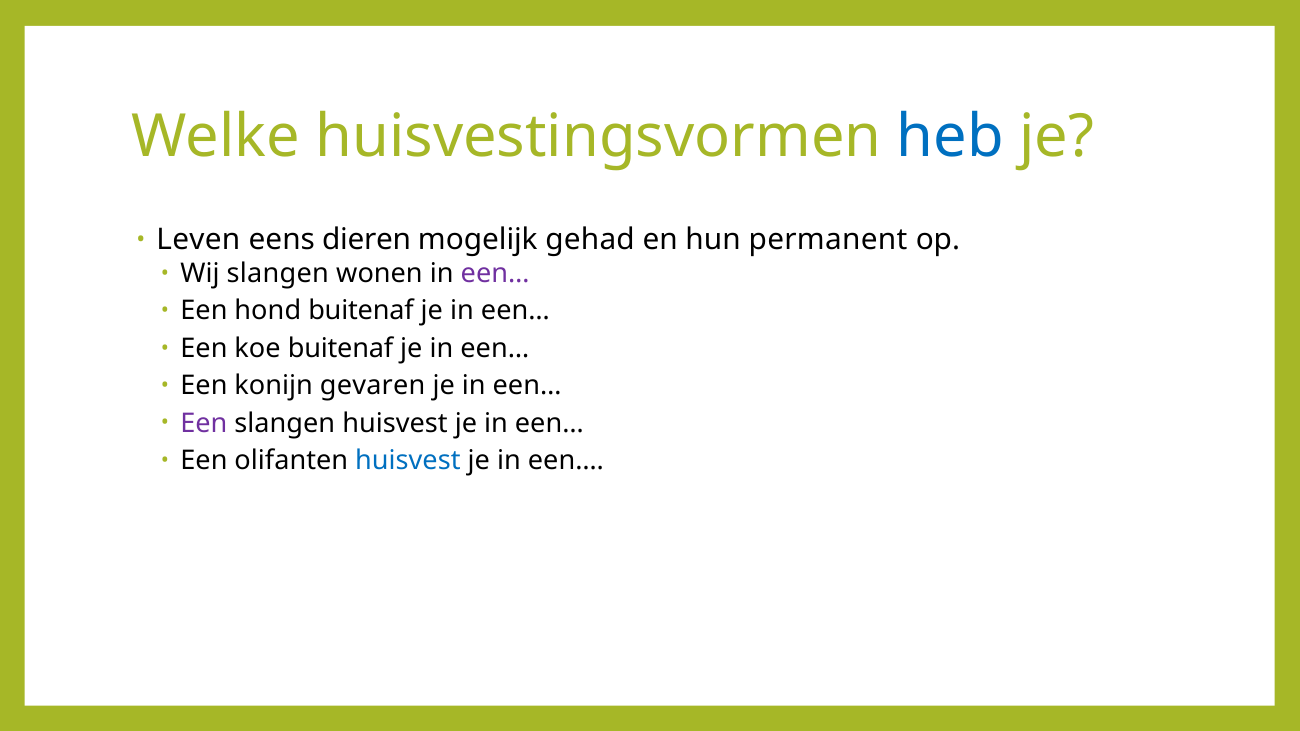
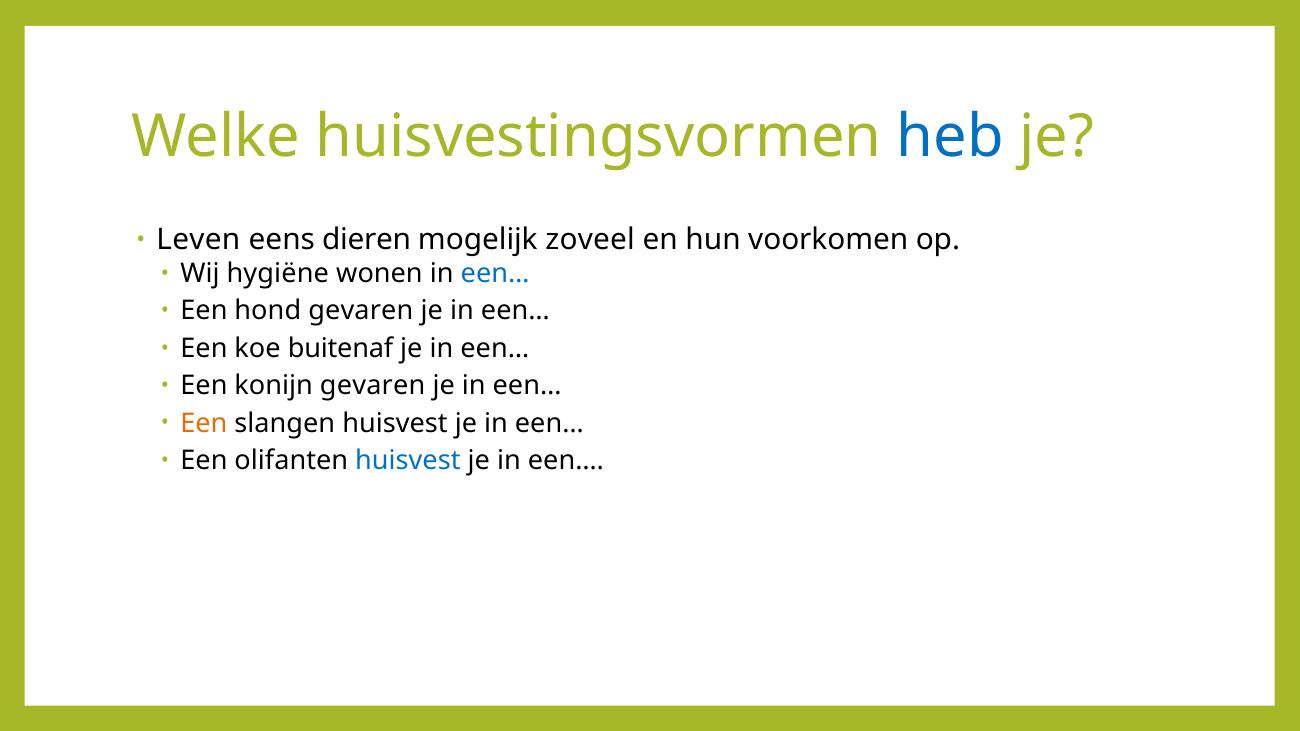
gehad: gehad -> zoveel
permanent: permanent -> voorkomen
Wij slangen: slangen -> hygiëne
een… at (495, 274) colour: purple -> blue
hond buitenaf: buitenaf -> gevaren
Een at (204, 423) colour: purple -> orange
